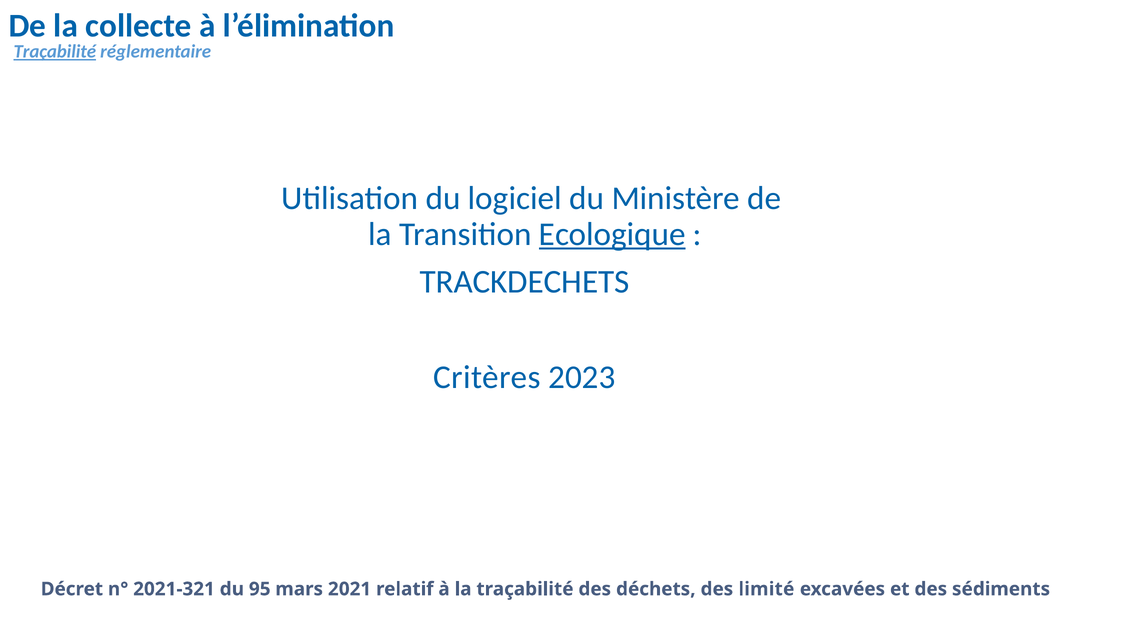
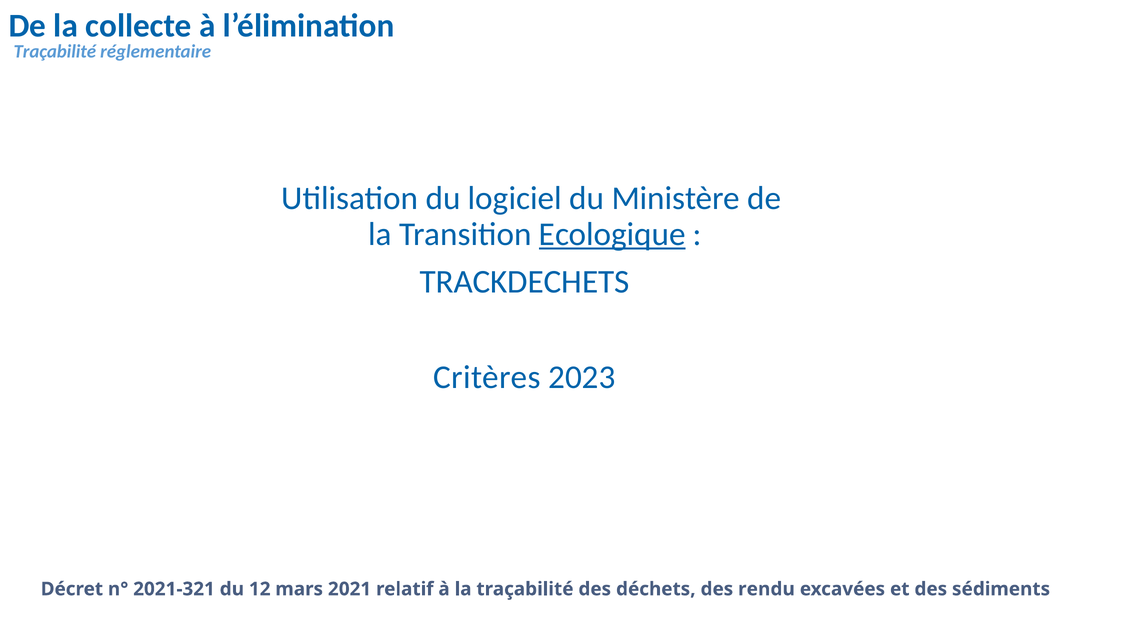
Traçabilité at (55, 52) underline: present -> none
95: 95 -> 12
limité: limité -> rendu
